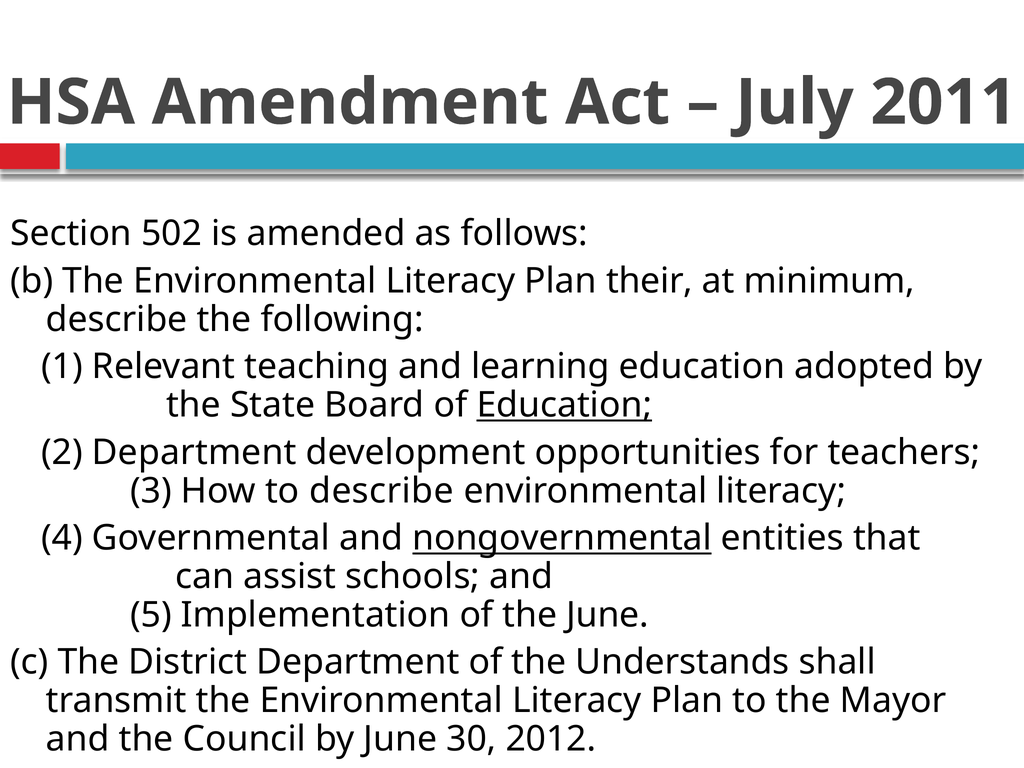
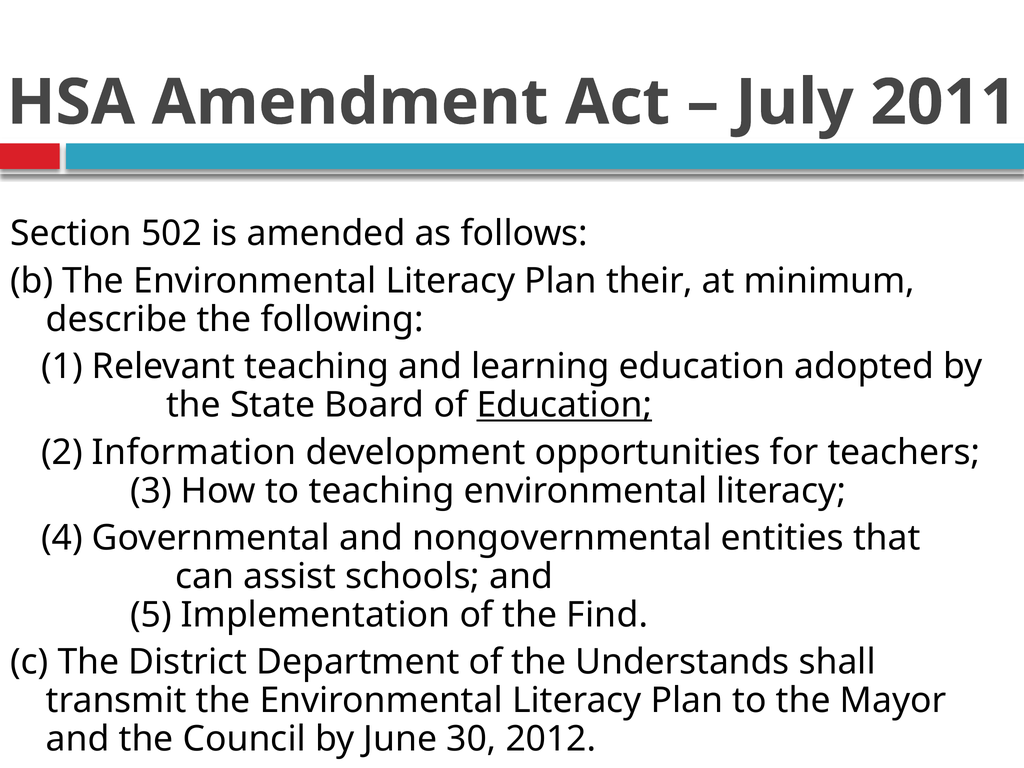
2 Department: Department -> Information
to describe: describe -> teaching
nongovernmental underline: present -> none
the June: June -> Find
